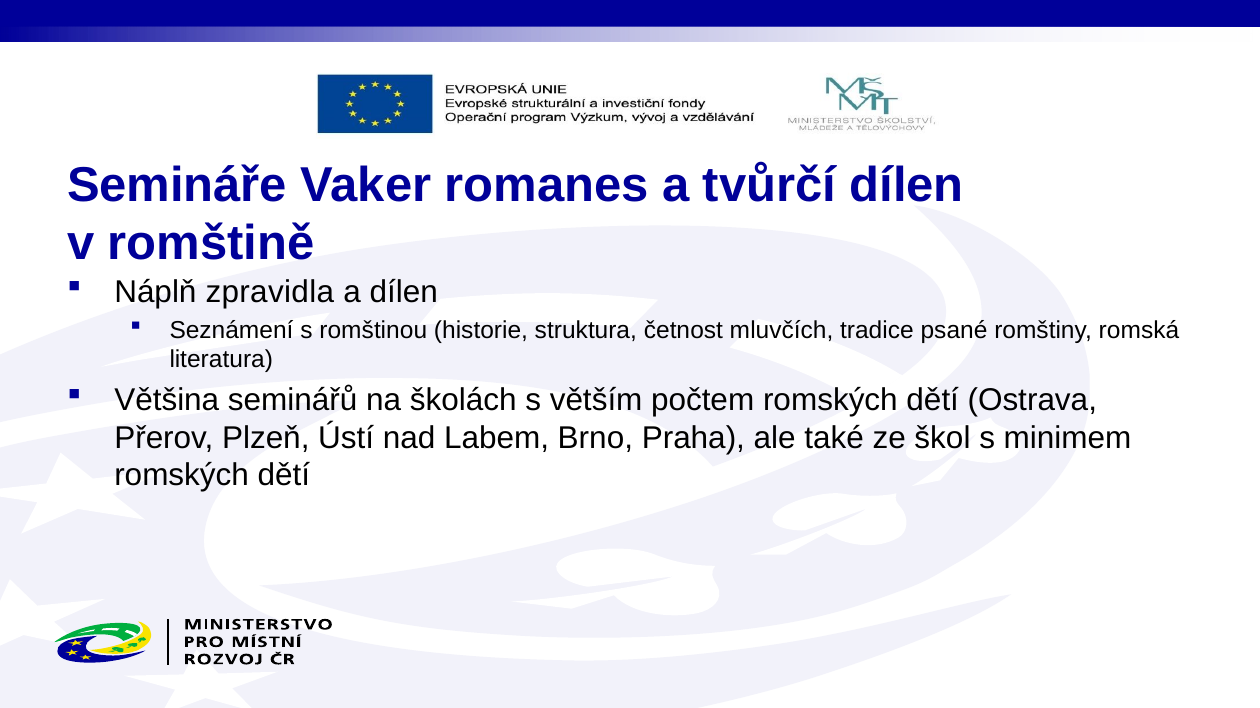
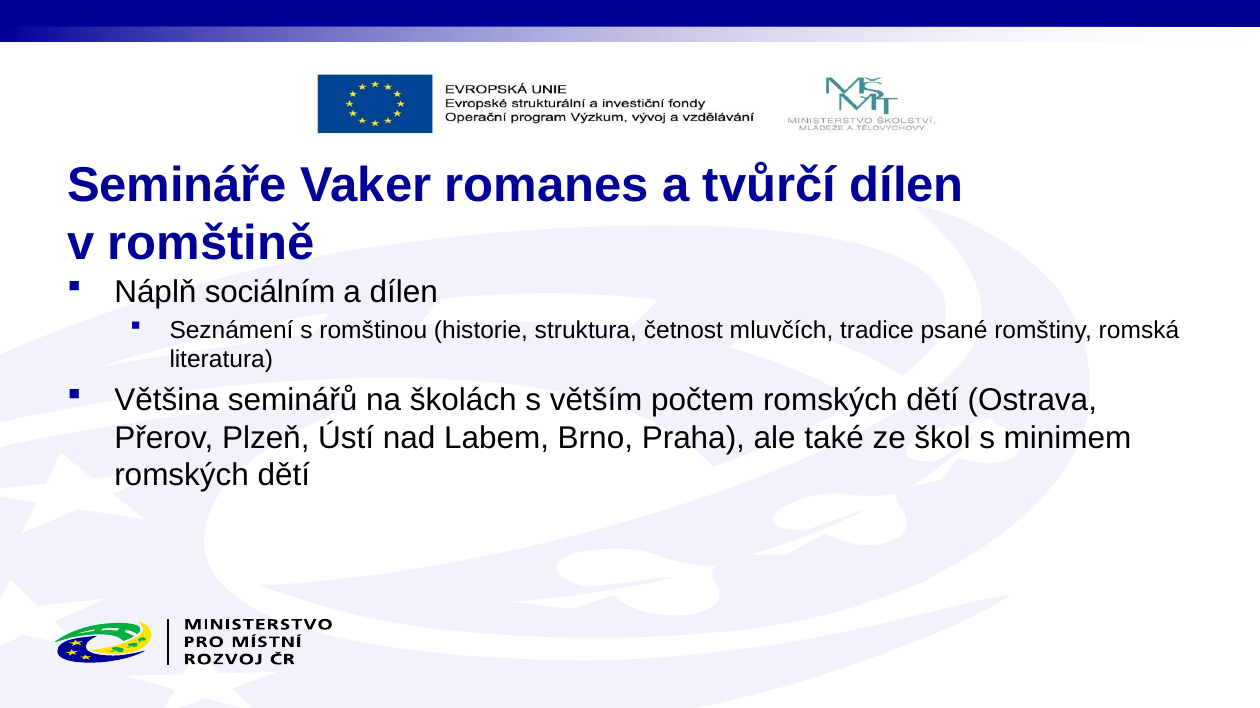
zpravidla: zpravidla -> sociálním
